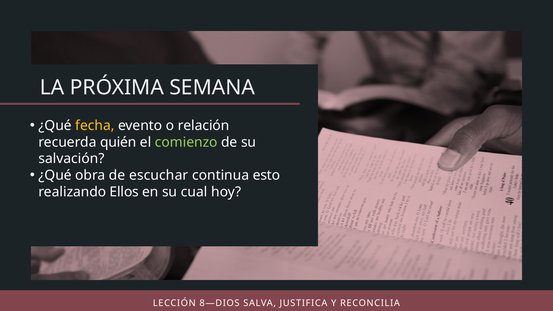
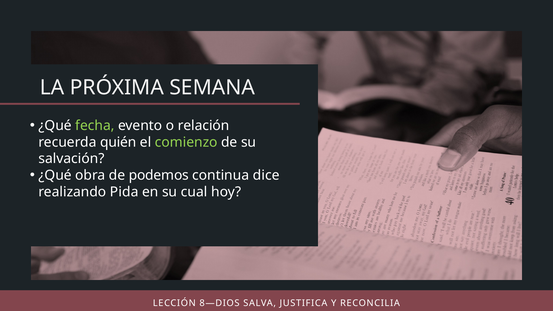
fecha colour: yellow -> light green
escuchar: escuchar -> podemos
esto: esto -> dice
Ellos: Ellos -> Pida
